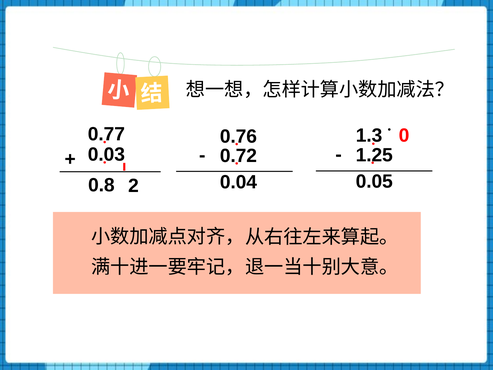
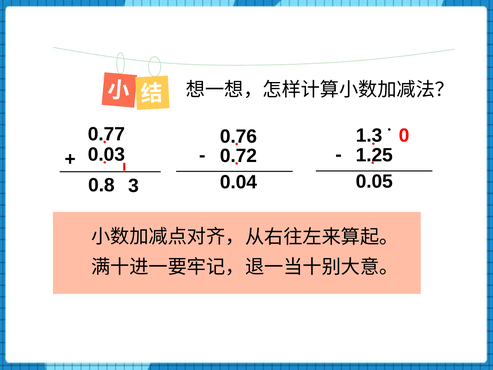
2: 2 -> 3
